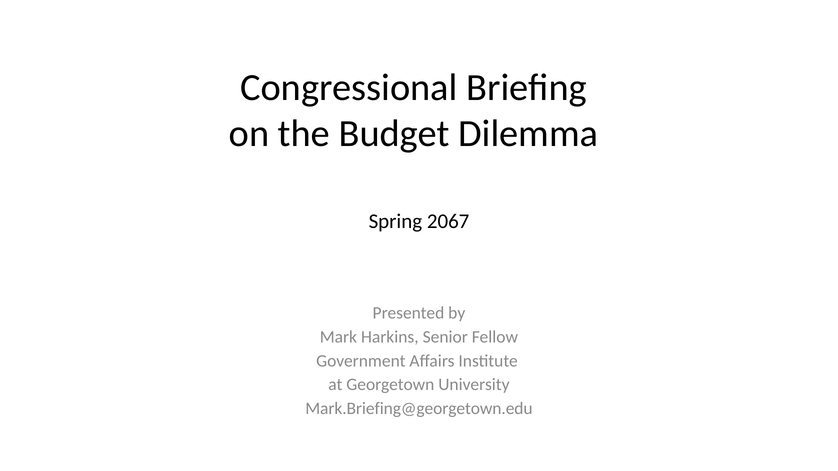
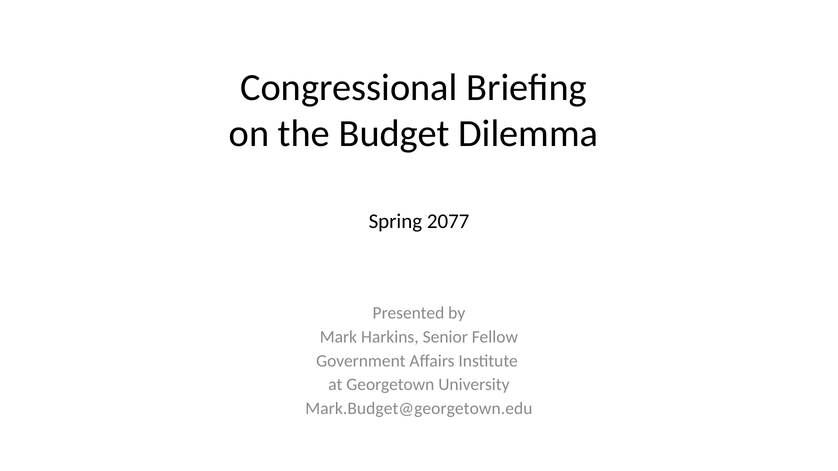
2067: 2067 -> 2077
Mark.Briefing@georgetown.edu: Mark.Briefing@georgetown.edu -> Mark.Budget@georgetown.edu
